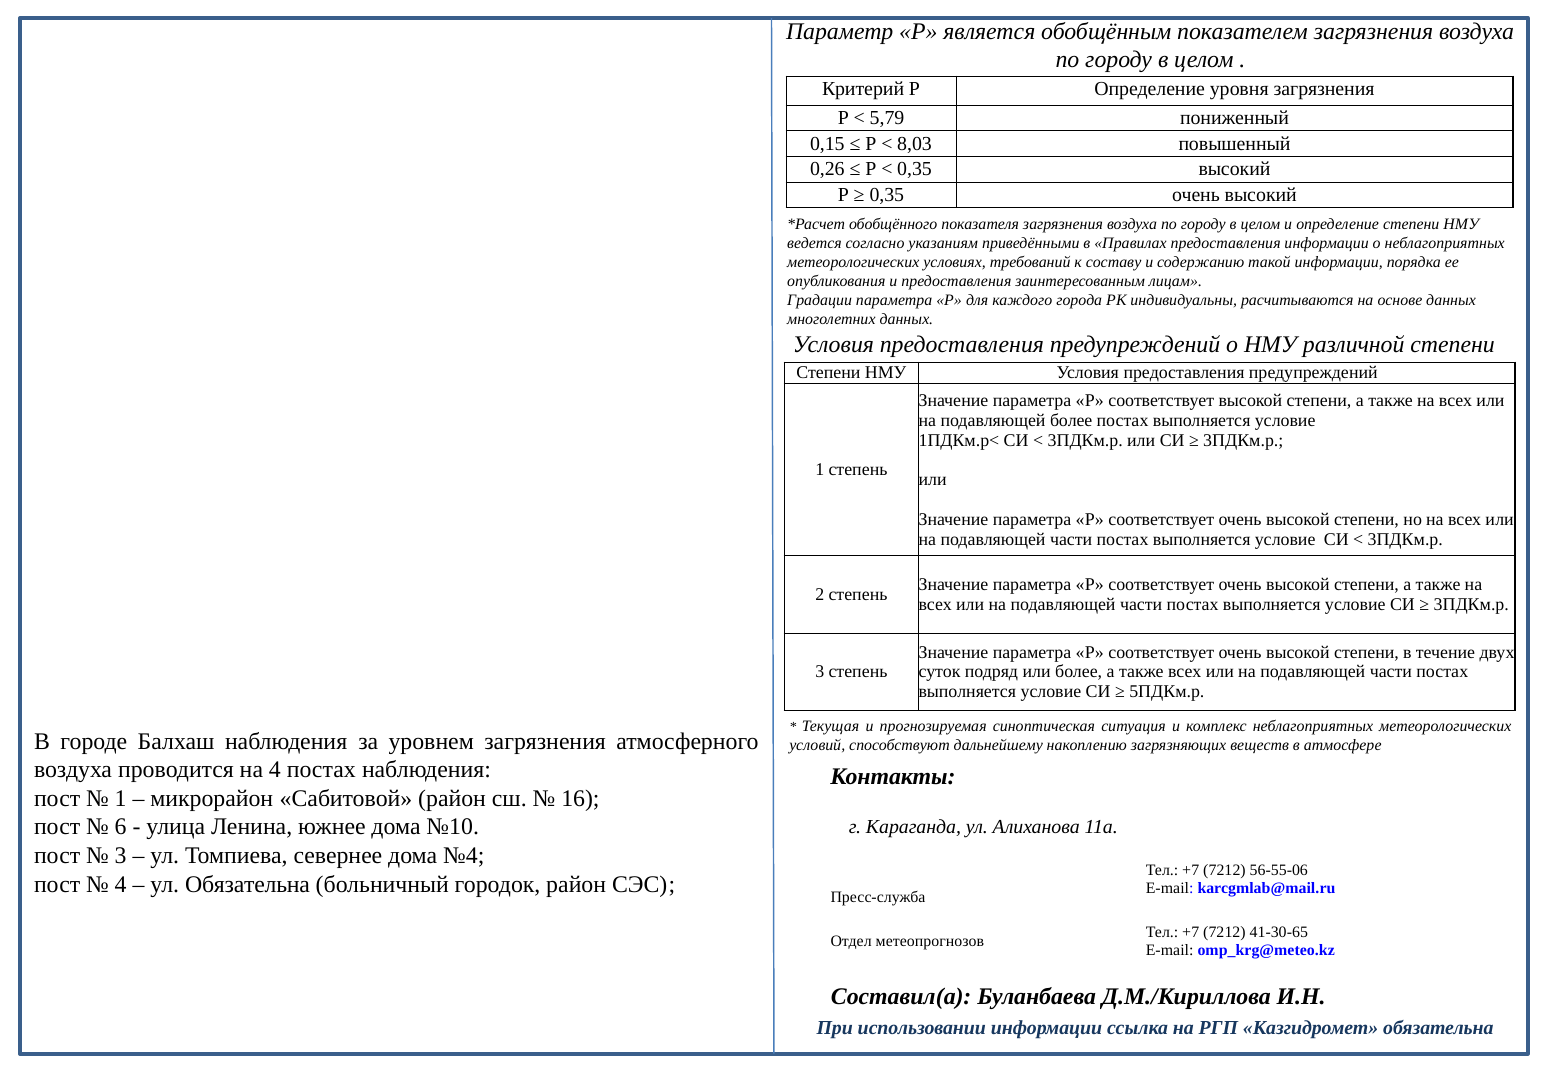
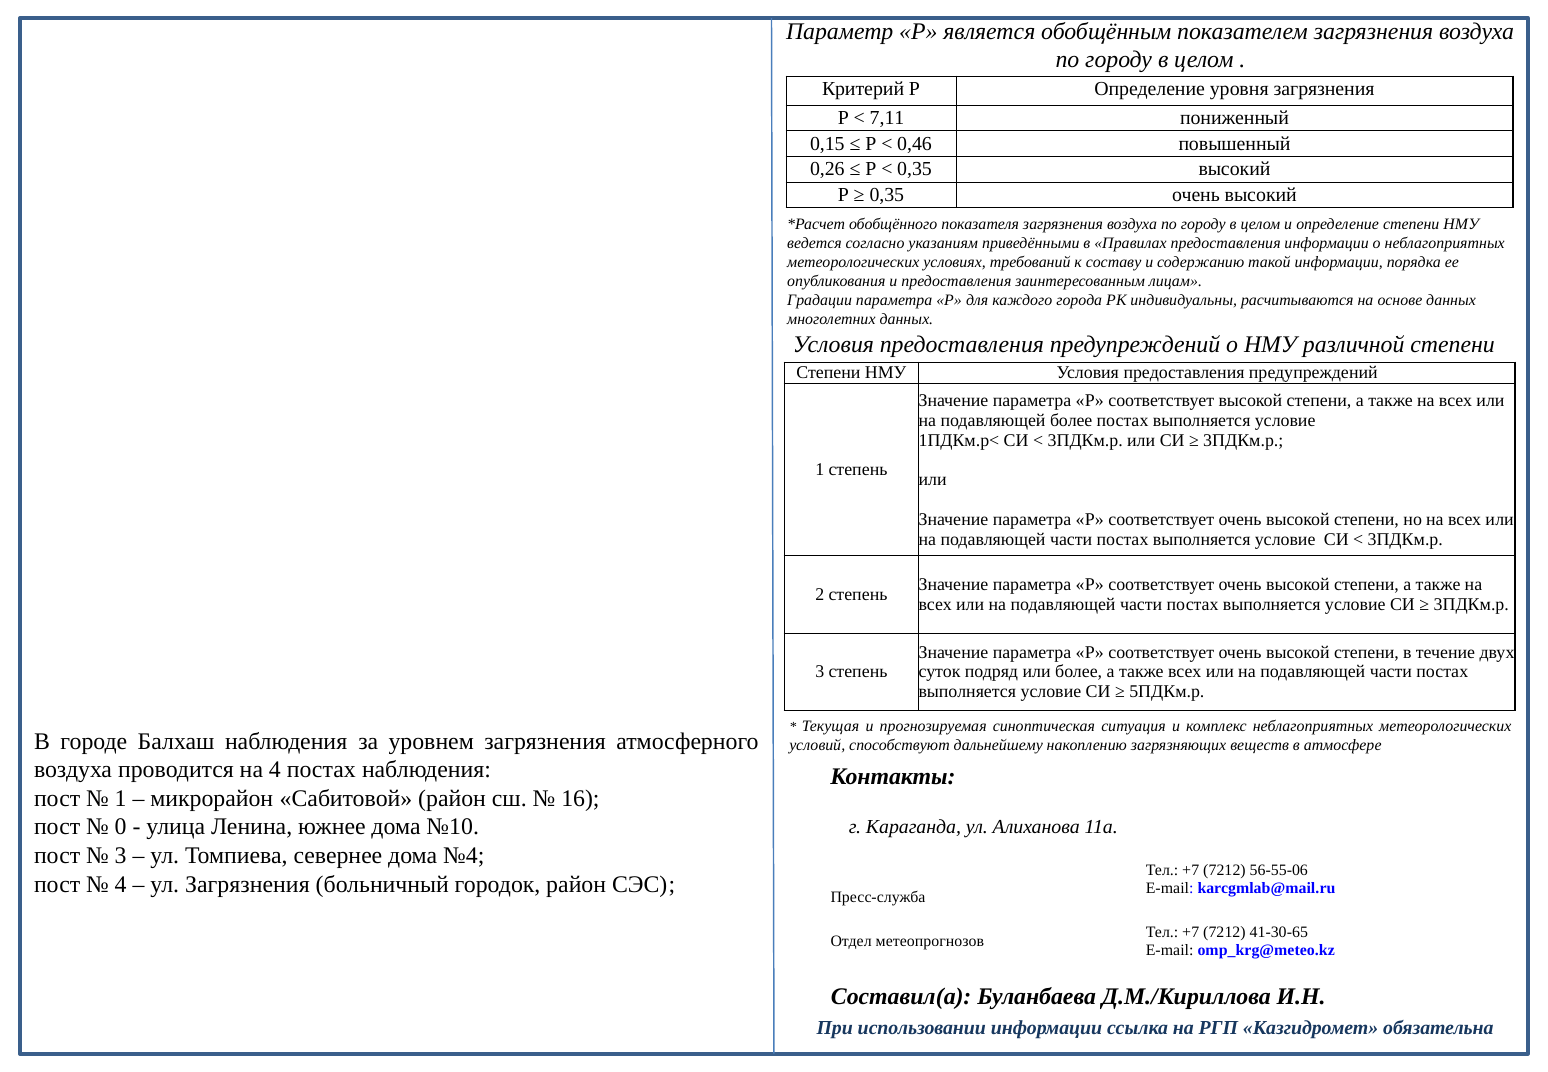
5,79: 5,79 -> 7,11
8,03: 8,03 -> 0,46
6: 6 -> 0
ул Обязательна: Обязательна -> Загрязнения
